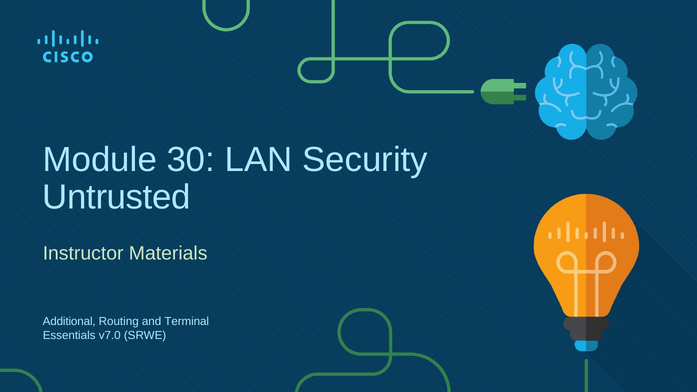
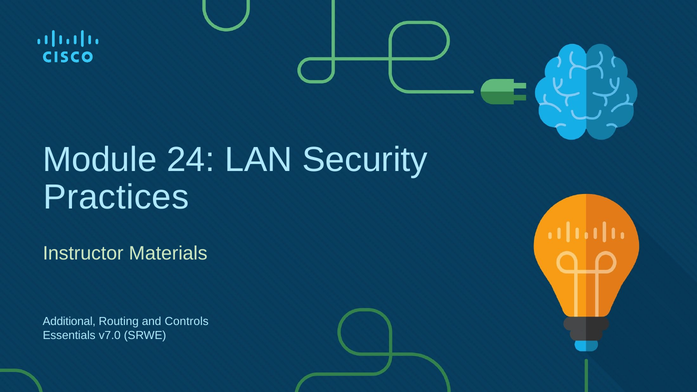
30: 30 -> 24
Untrusted: Untrusted -> Practices
Terminal: Terminal -> Controls
